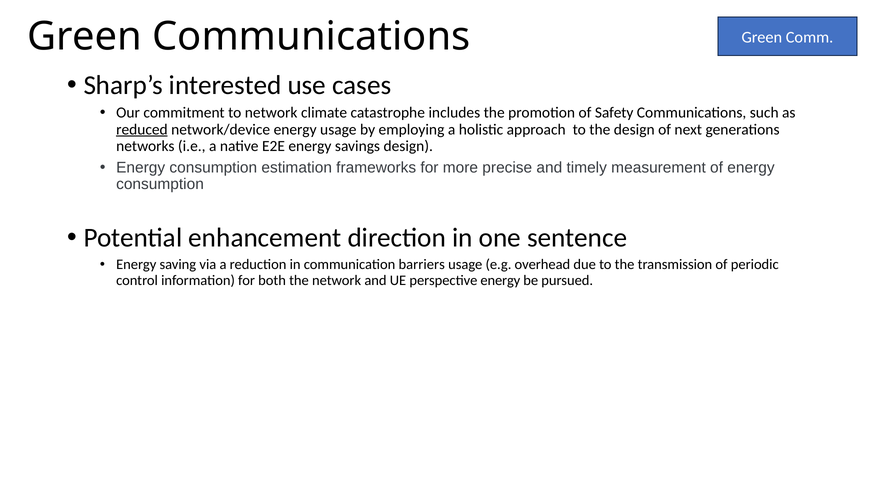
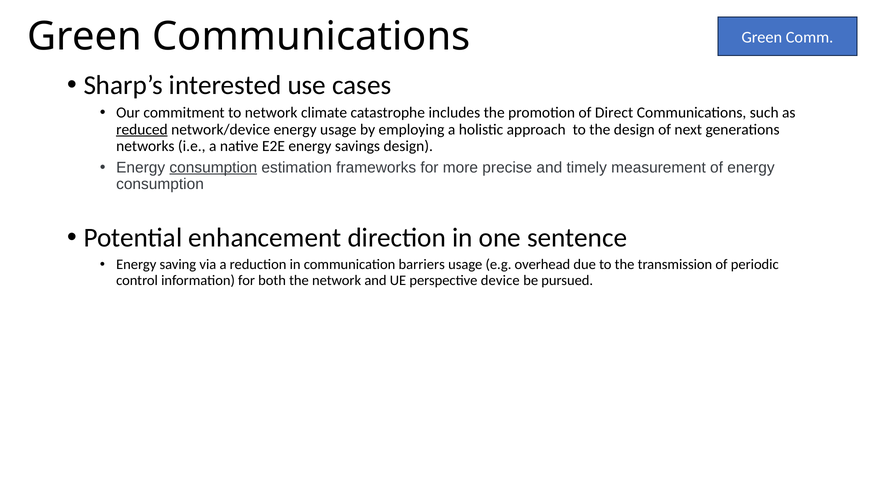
Safety: Safety -> Direct
consumption at (213, 167) underline: none -> present
perspective energy: energy -> device
